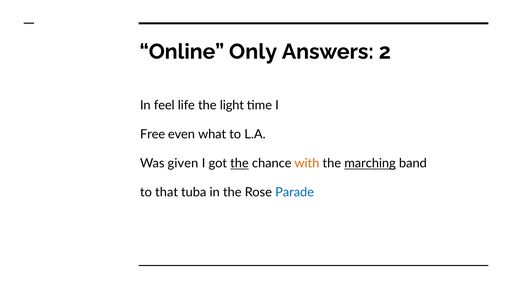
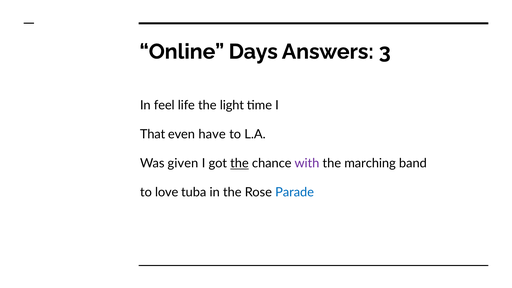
Only: Only -> Days
2: 2 -> 3
Free: Free -> That
what: what -> have
with colour: orange -> purple
marching underline: present -> none
that: that -> love
